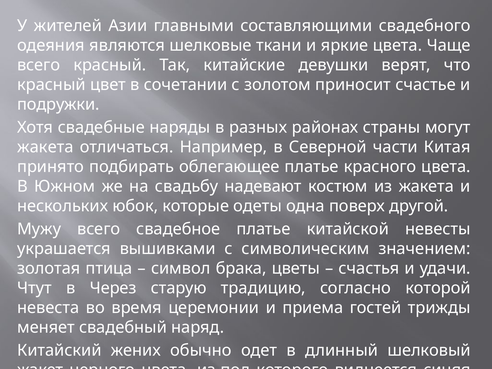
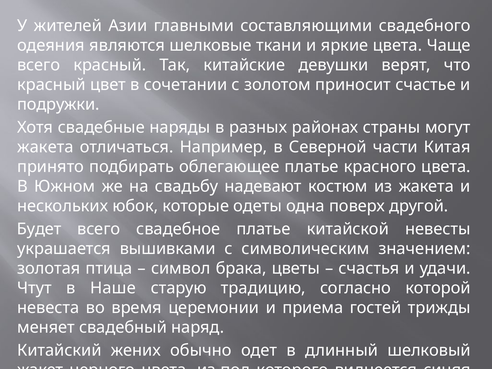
Мужу: Мужу -> Будет
Через: Через -> Наше
